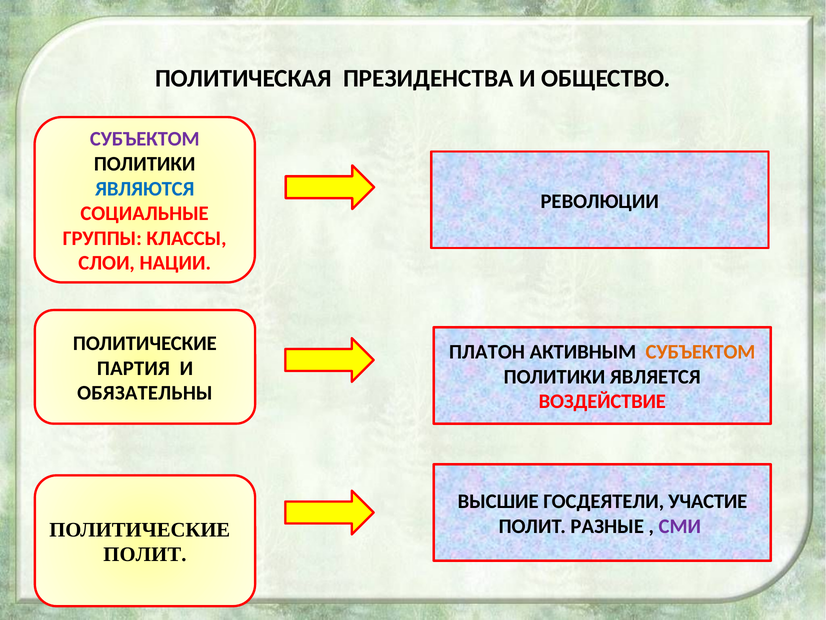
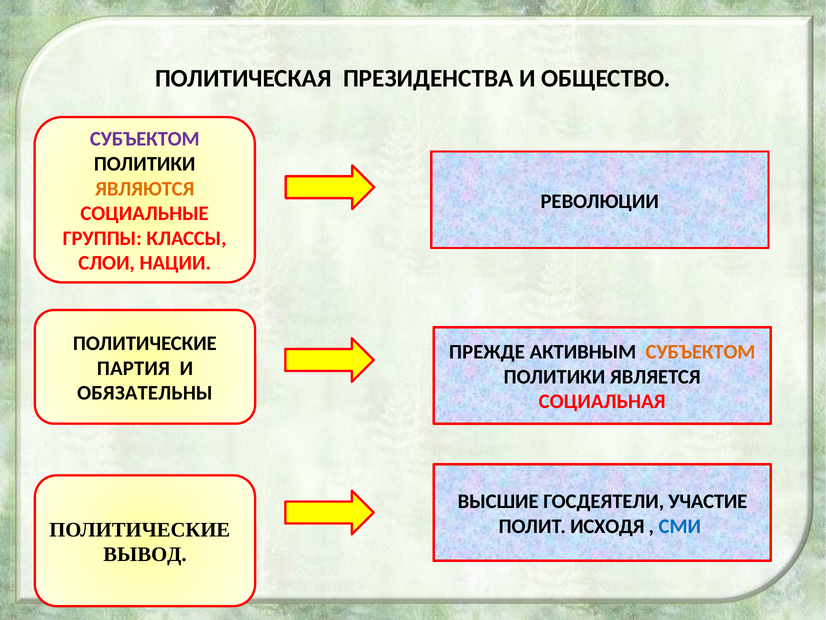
ЯВЛЯЮТСЯ colour: blue -> orange
ПЛАТОН: ПЛАТОН -> ПРЕЖДЕ
ВОЗДЕЙСТВИЕ: ВОЗДЕЙСТВИЕ -> СОЦИАЛЬНАЯ
РАЗНЫЕ: РАЗНЫЕ -> ИСХОДЯ
СМИ colour: purple -> blue
ПОЛИТ at (145, 554): ПОЛИТ -> ВЫВОД
